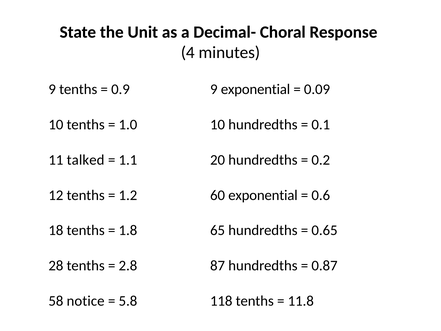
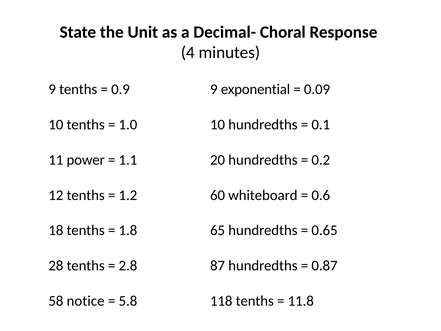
talked: talked -> power
60 exponential: exponential -> whiteboard
